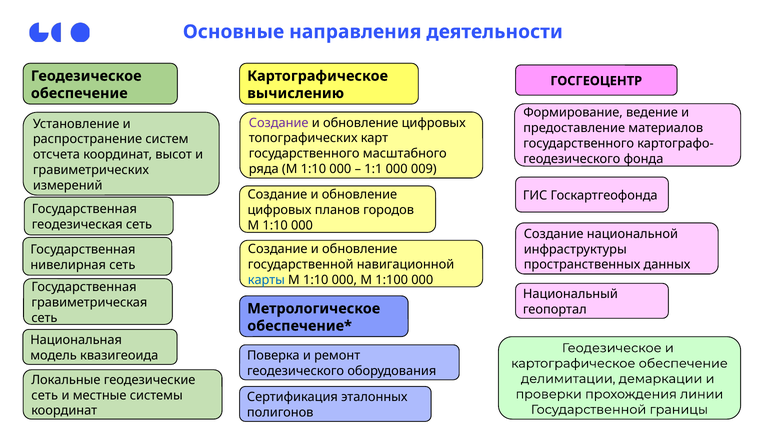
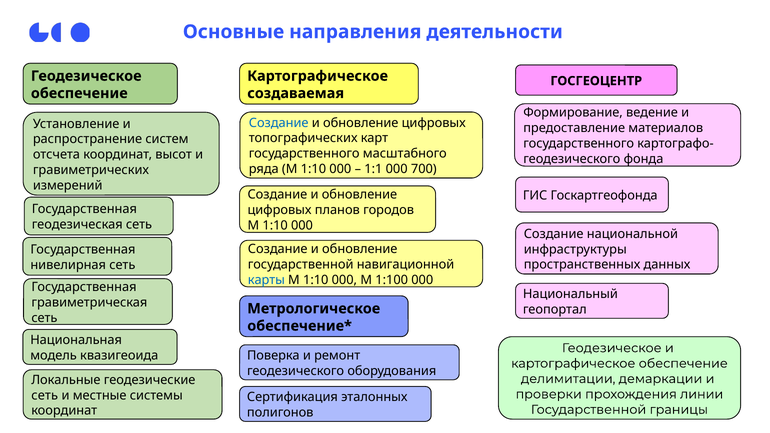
вычислению: вычислению -> создаваемая
Создание at (279, 123) colour: purple -> blue
009: 009 -> 700
